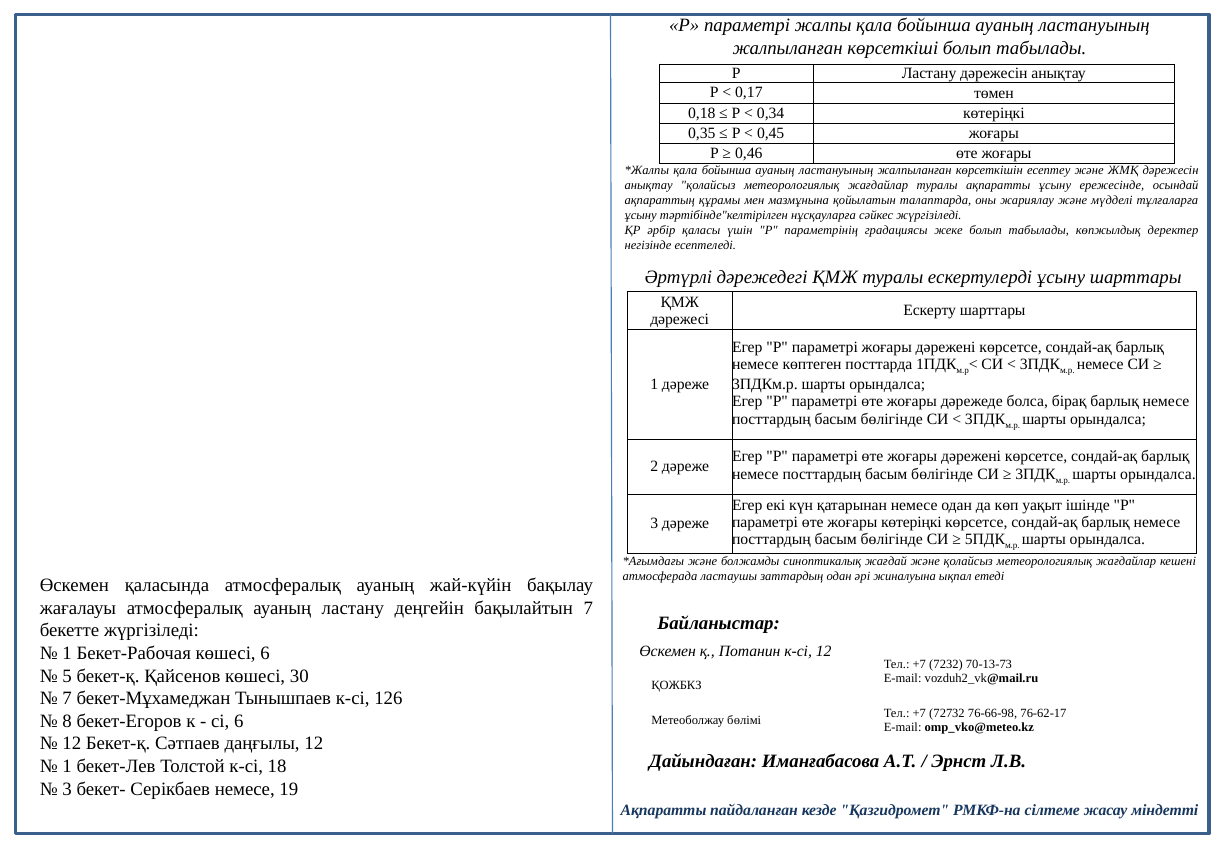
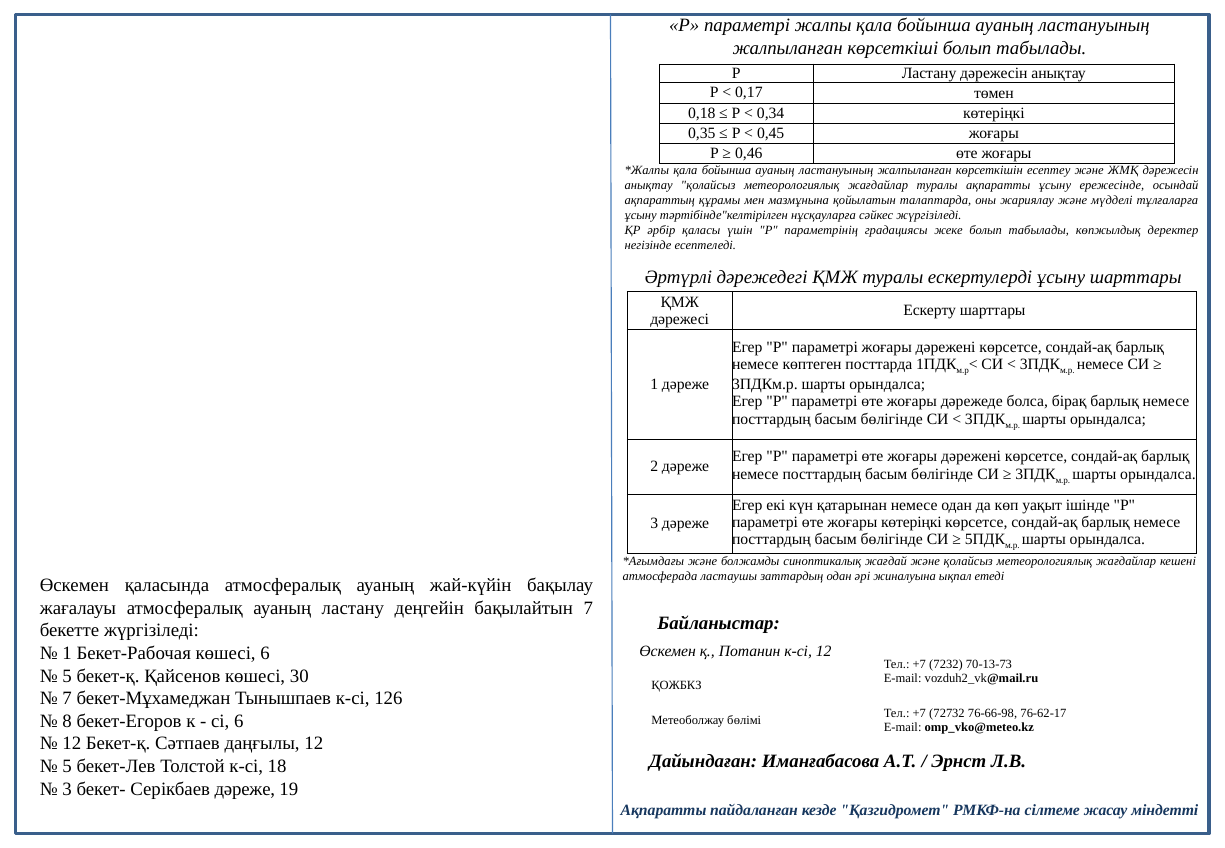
1 at (67, 766): 1 -> 5
Серікбаев немесе: немесе -> дәреже
